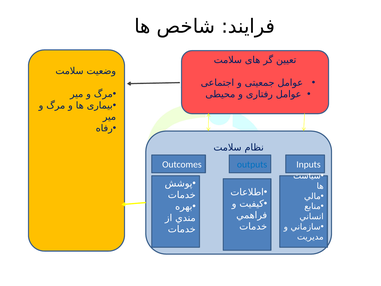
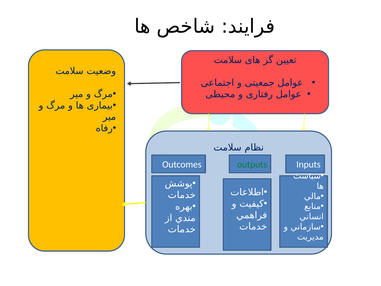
outputs colour: blue -> green
